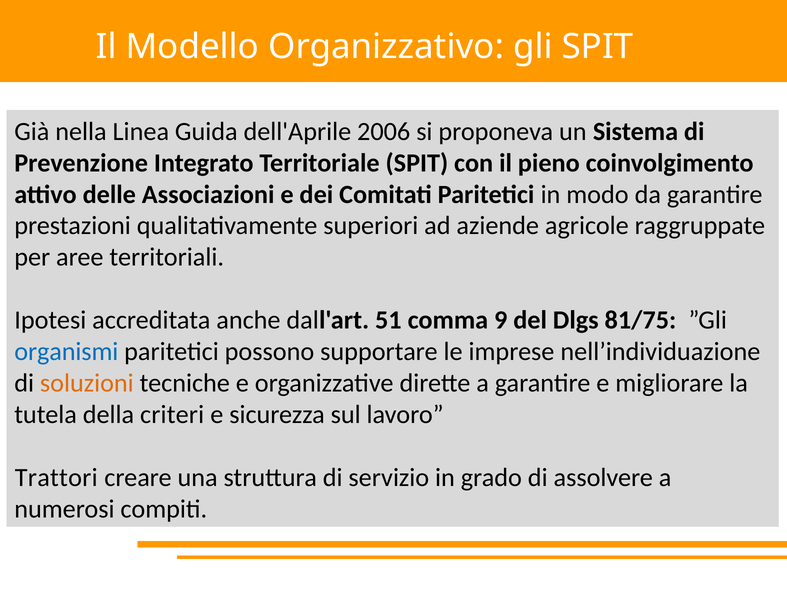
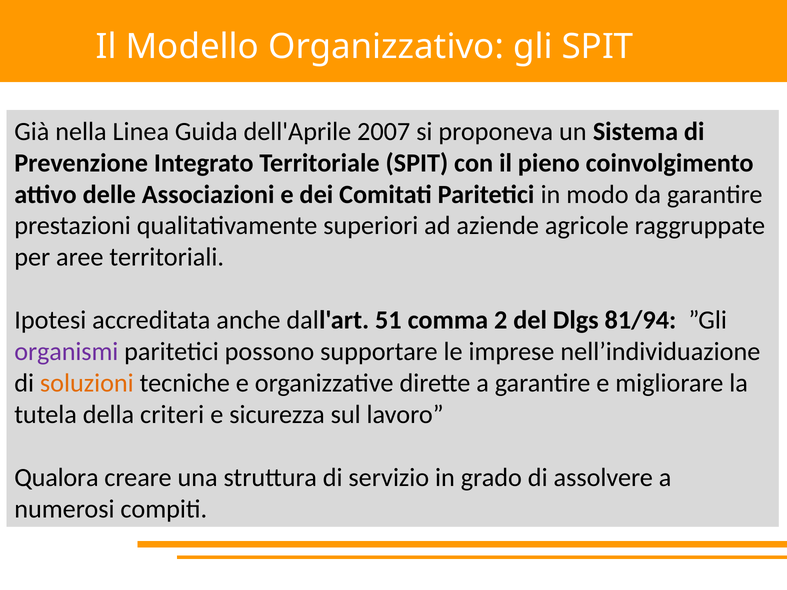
2006: 2006 -> 2007
9: 9 -> 2
81/75: 81/75 -> 81/94
organismi colour: blue -> purple
Trattori: Trattori -> Qualora
